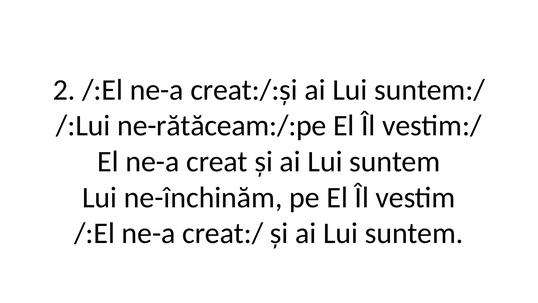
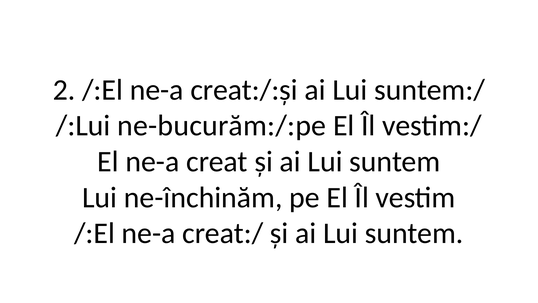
ne-rătăceam:/:pe: ne-rătăceam:/:pe -> ne-bucurăm:/:pe
